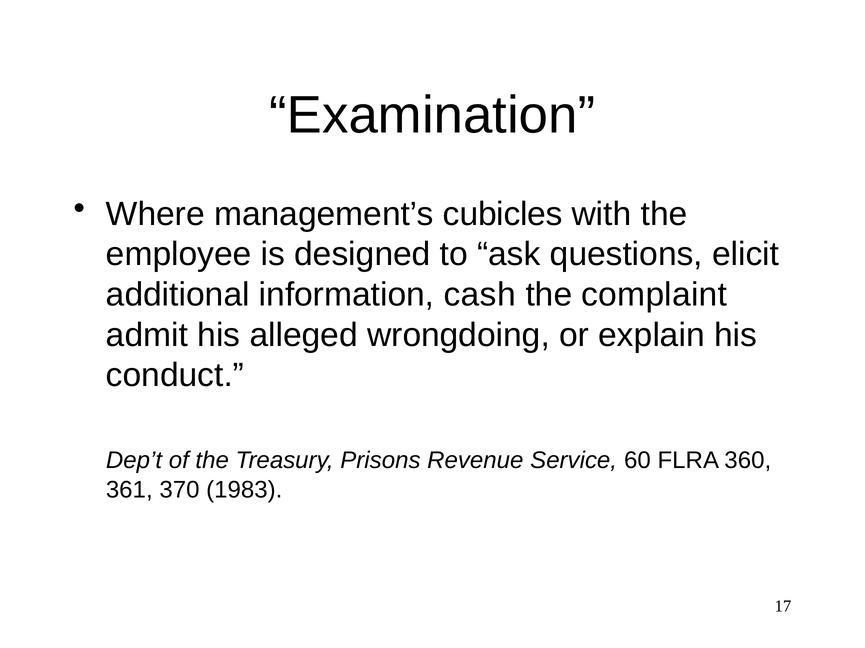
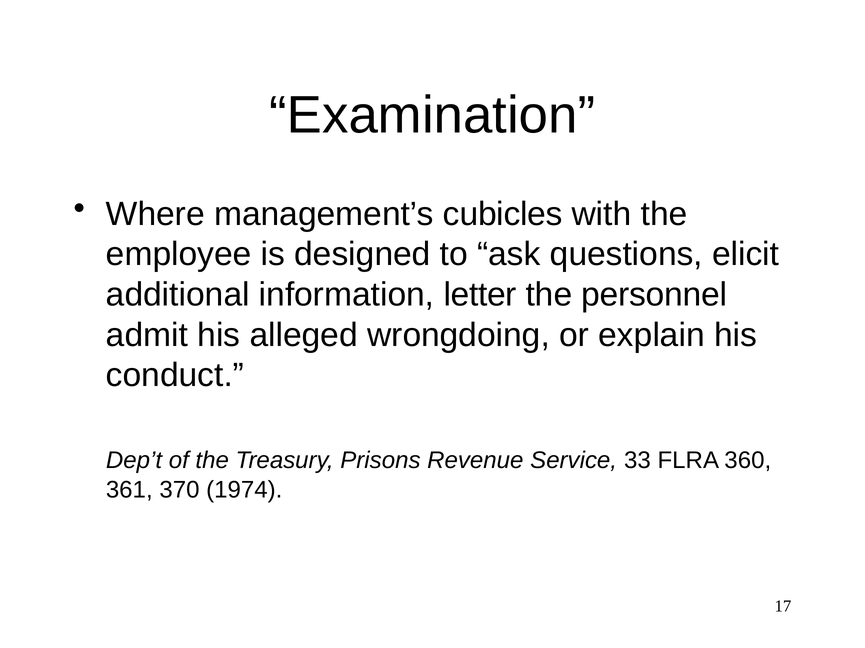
cash: cash -> letter
complaint: complaint -> personnel
60: 60 -> 33
1983: 1983 -> 1974
